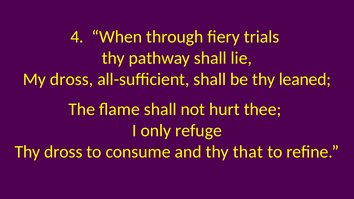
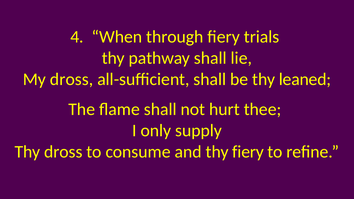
refuge: refuge -> supply
thy that: that -> fiery
